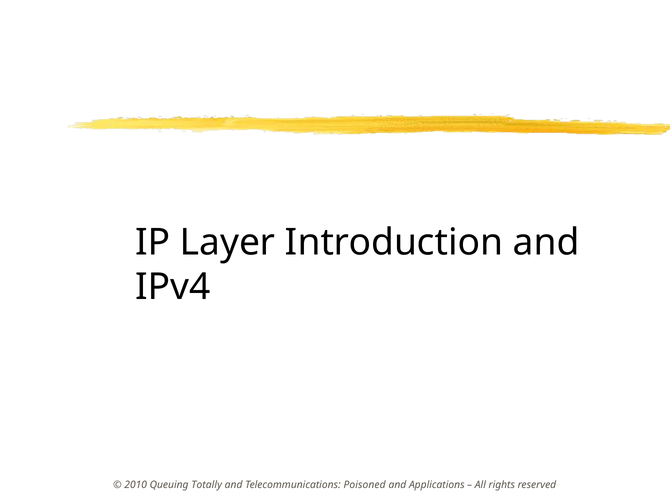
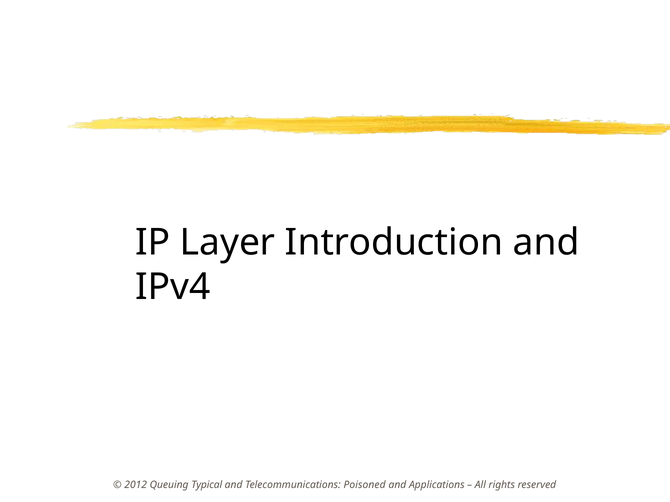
2010: 2010 -> 2012
Totally: Totally -> Typical
